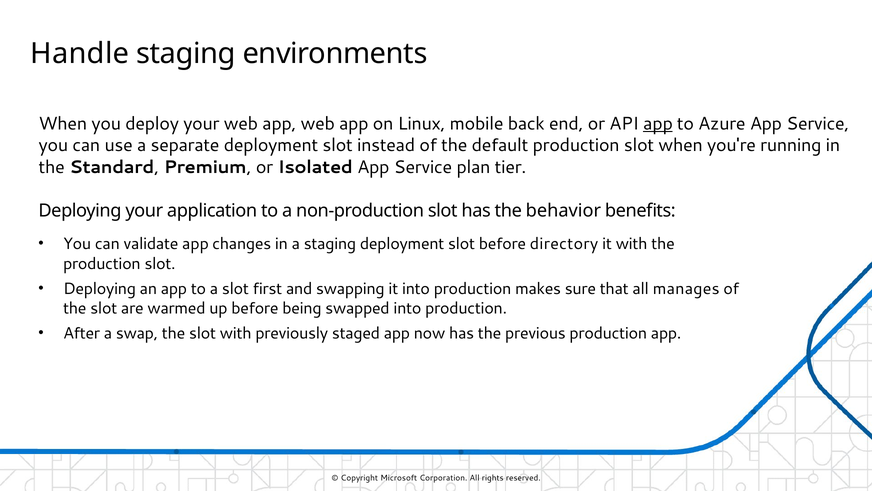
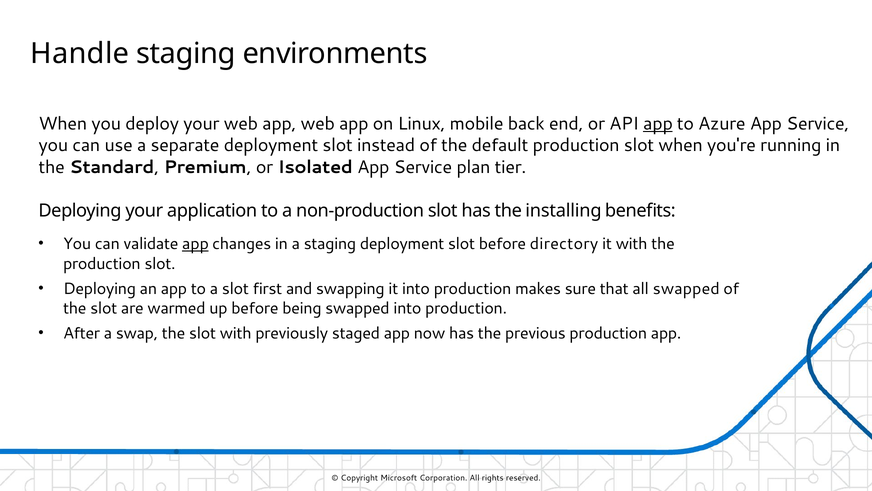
behavior: behavior -> installing
app at (195, 244) underline: none -> present
all manages: manages -> swapped
